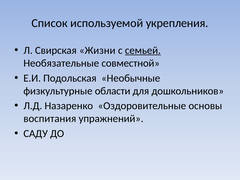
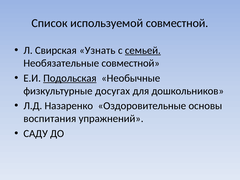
используемой укрепления: укрепления -> совместной
Жизни: Жизни -> Узнать
Подольская underline: none -> present
области: области -> досугах
